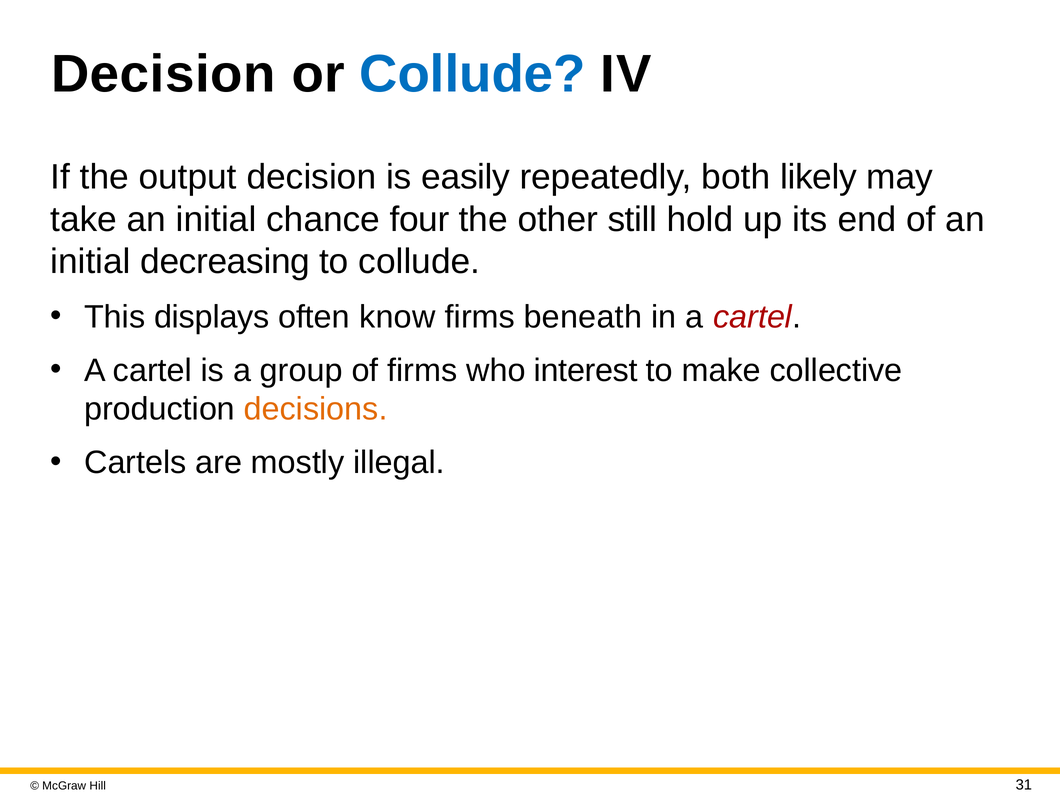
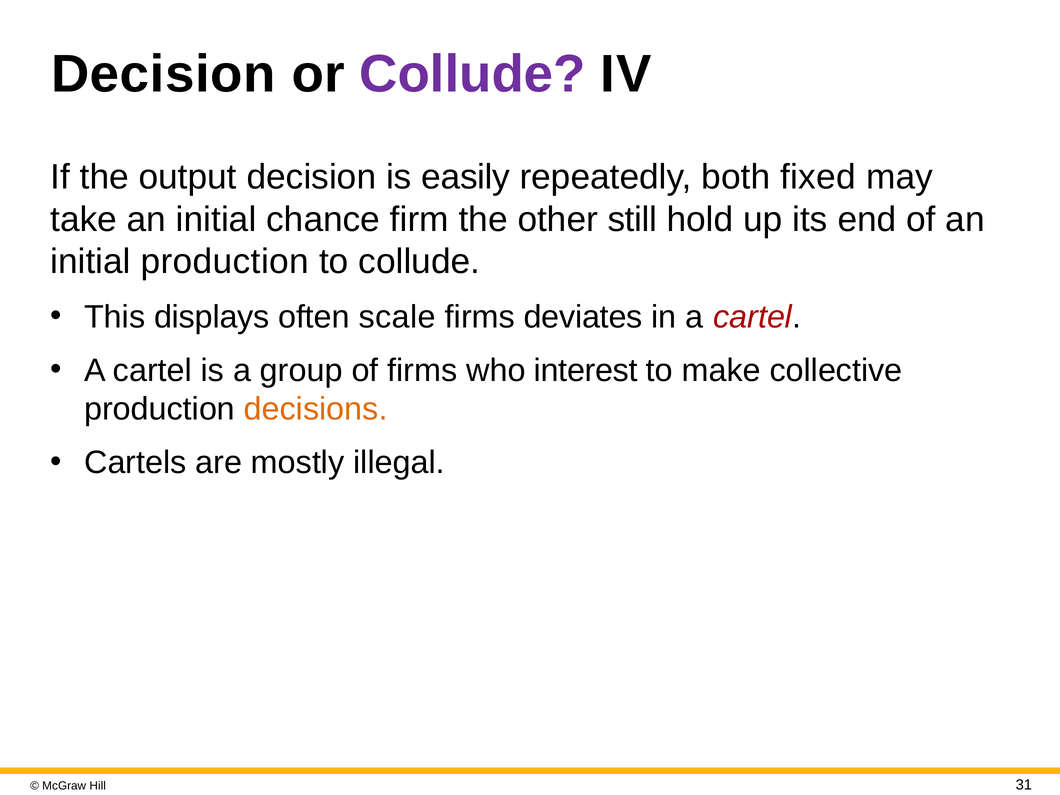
Collude at (473, 74) colour: blue -> purple
likely: likely -> fixed
four: four -> firm
initial decreasing: decreasing -> production
know: know -> scale
beneath: beneath -> deviates
